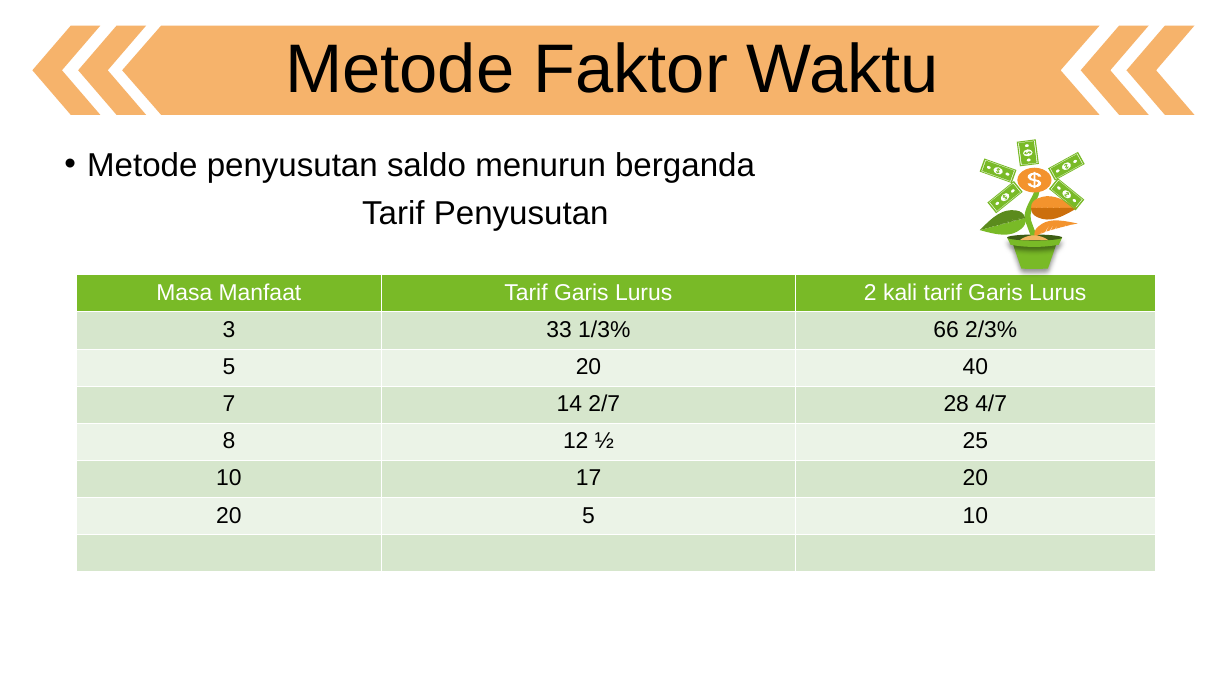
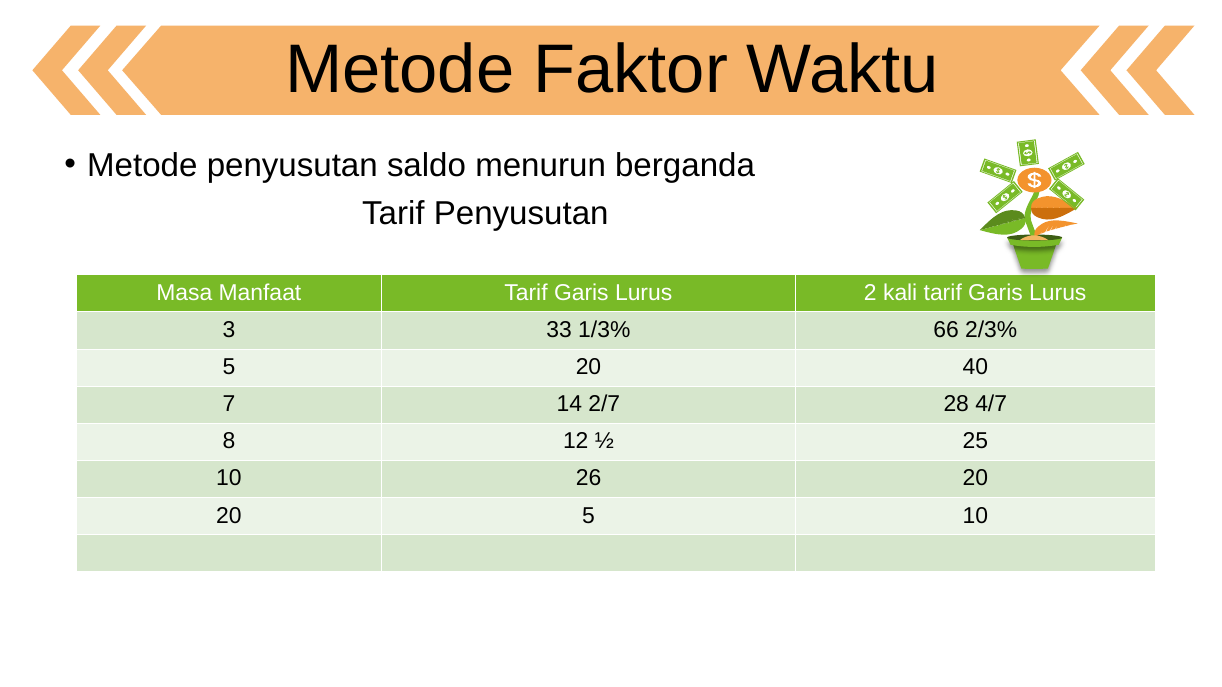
17: 17 -> 26
